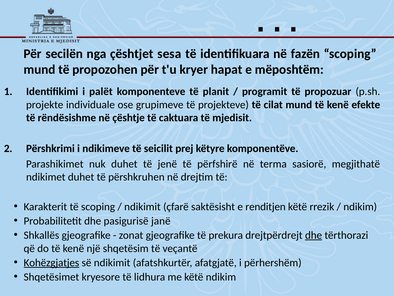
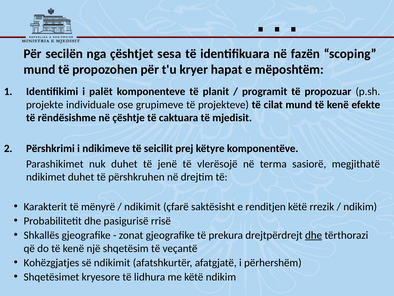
përfshirë: përfshirë -> vlerësojë
të scoping: scoping -> mënyrë
janë: janë -> rrisë
Kohëzgjatjes underline: present -> none
